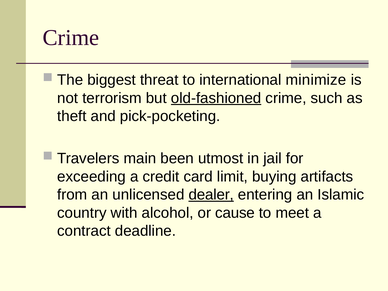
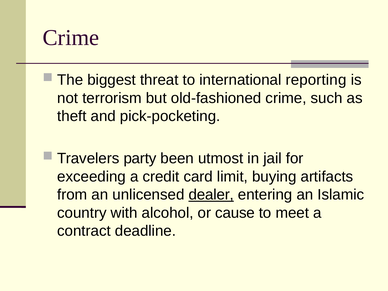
minimize: minimize -> reporting
old-fashioned underline: present -> none
main: main -> party
